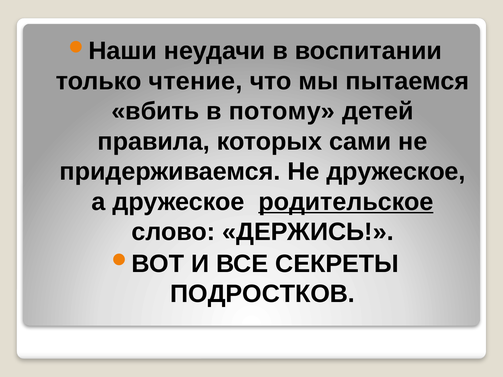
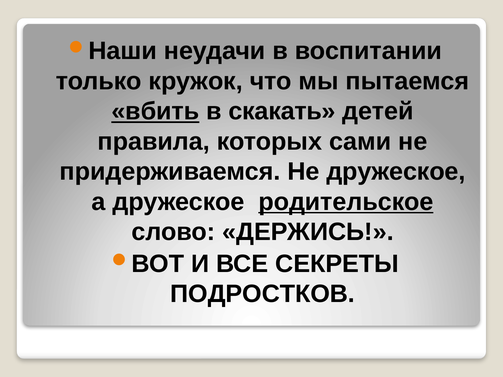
чтение: чтение -> кружок
вбить underline: none -> present
потому: потому -> скакать
